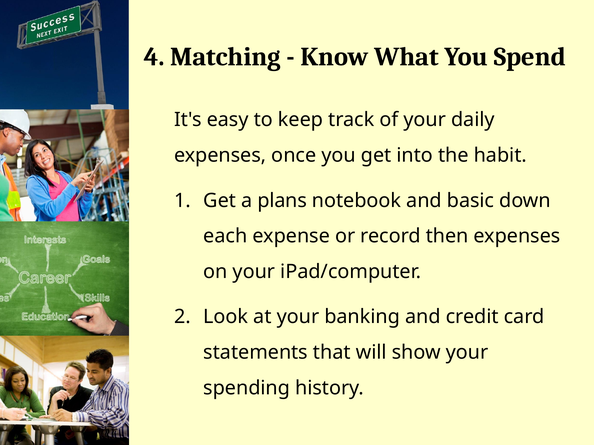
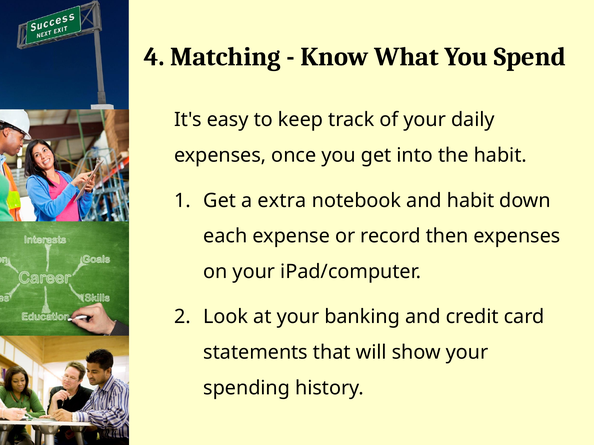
plans: plans -> extra
and basic: basic -> habit
